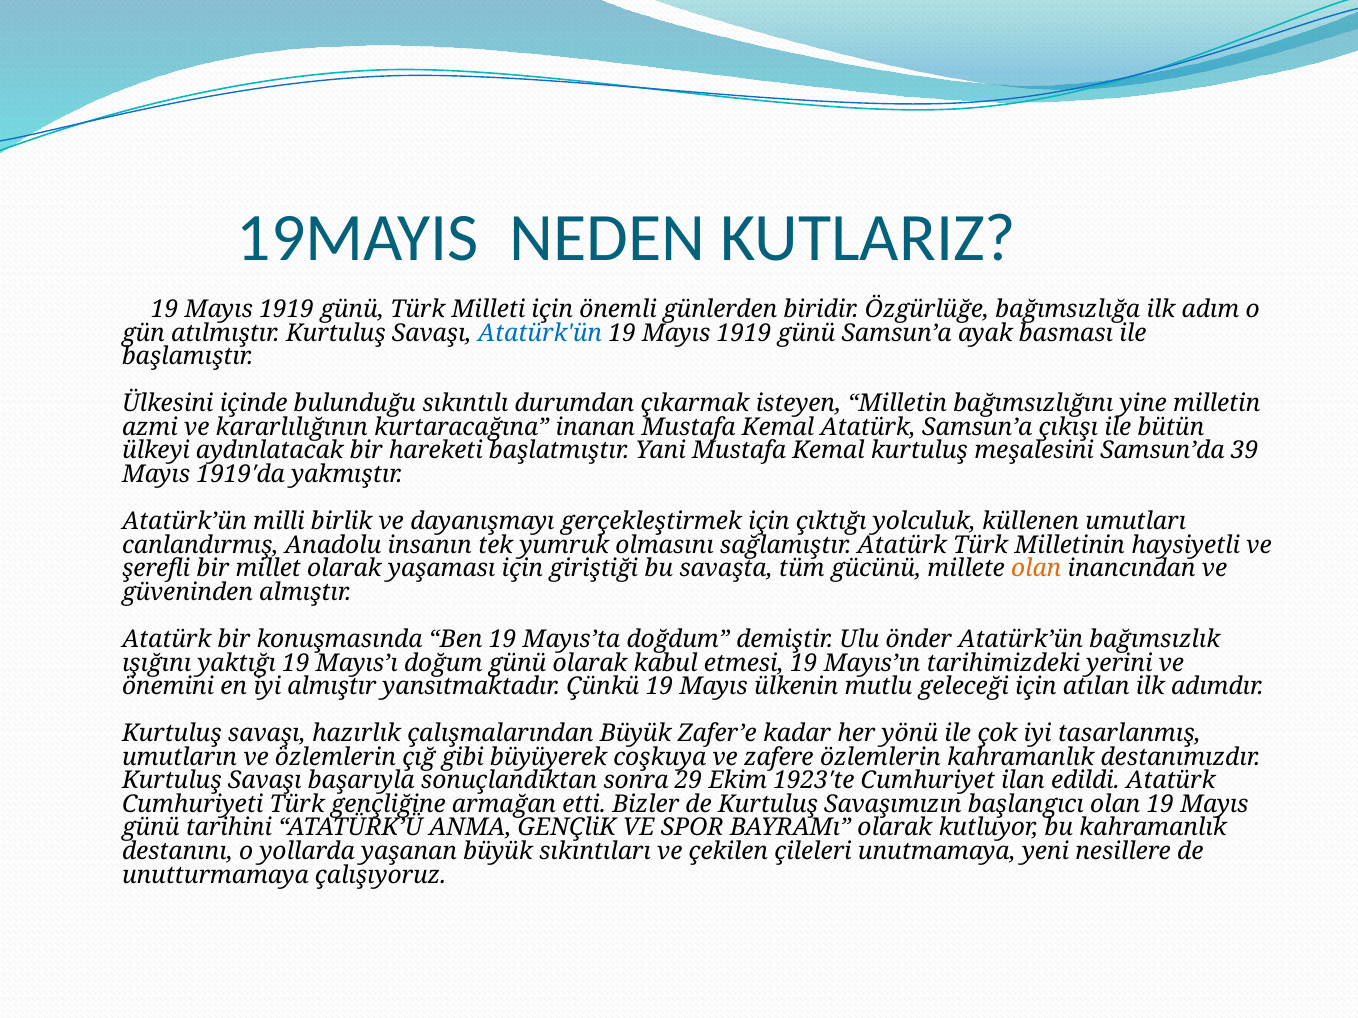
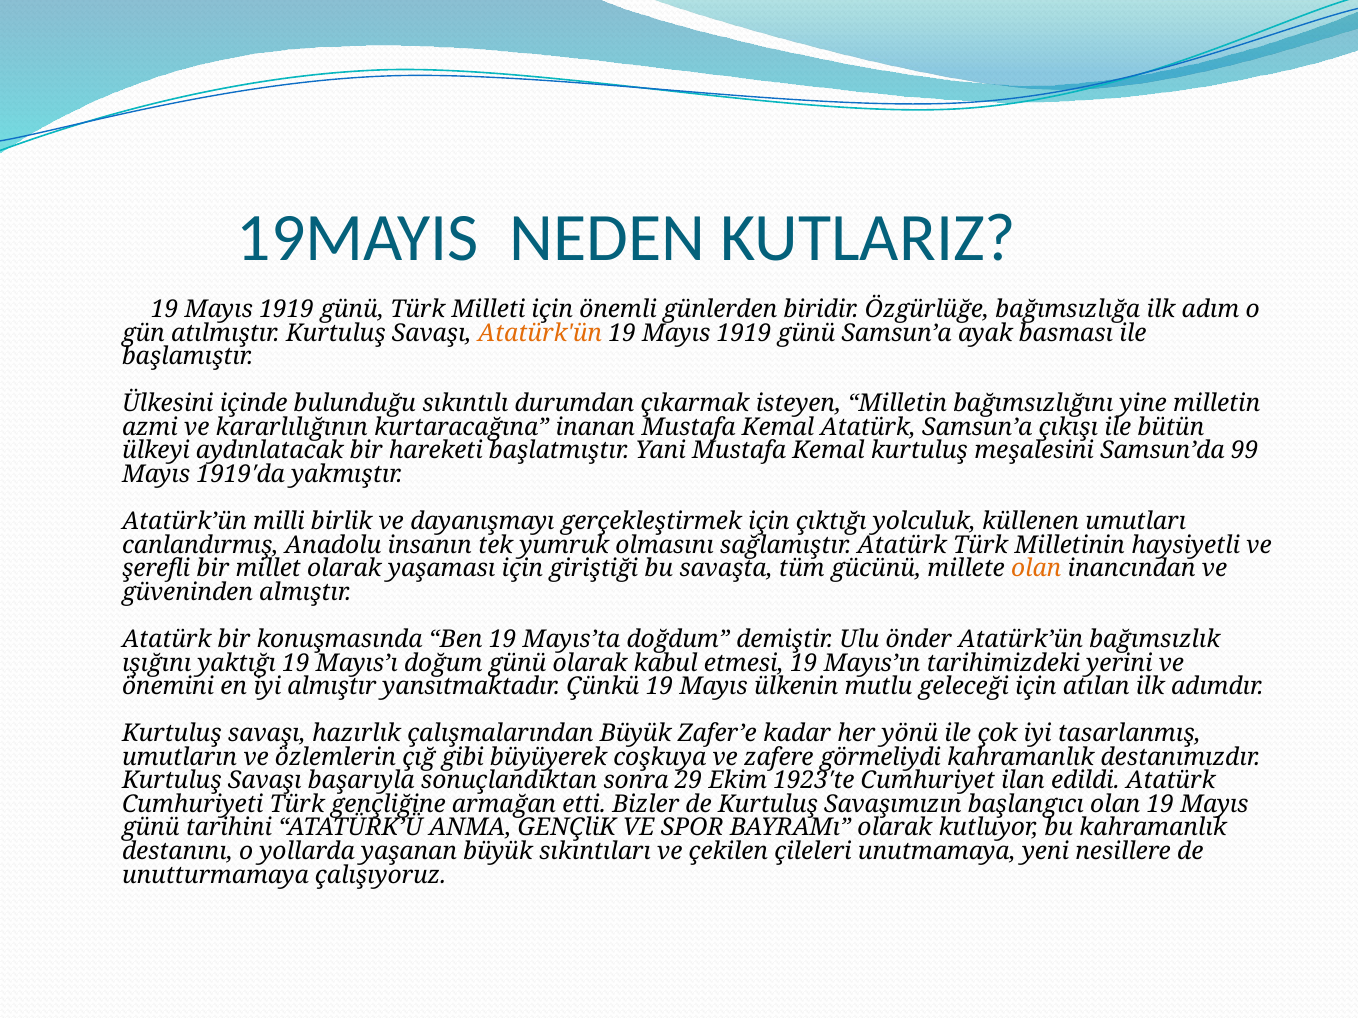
Atatürk'ün colour: blue -> orange
39: 39 -> 99
zafere özlemlerin: özlemlerin -> görmeliydi
